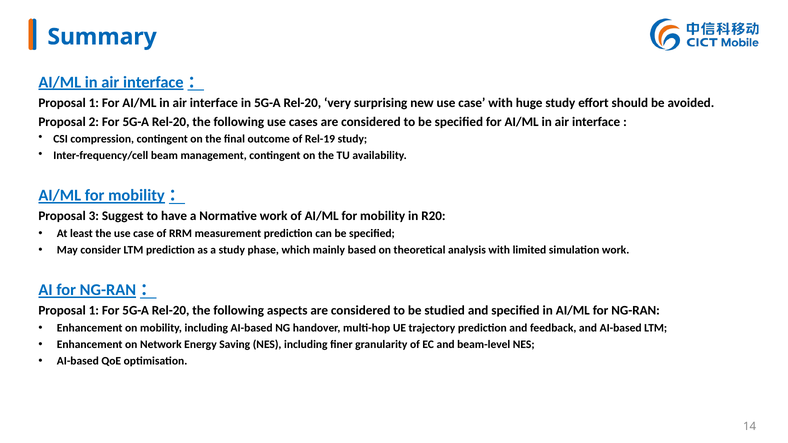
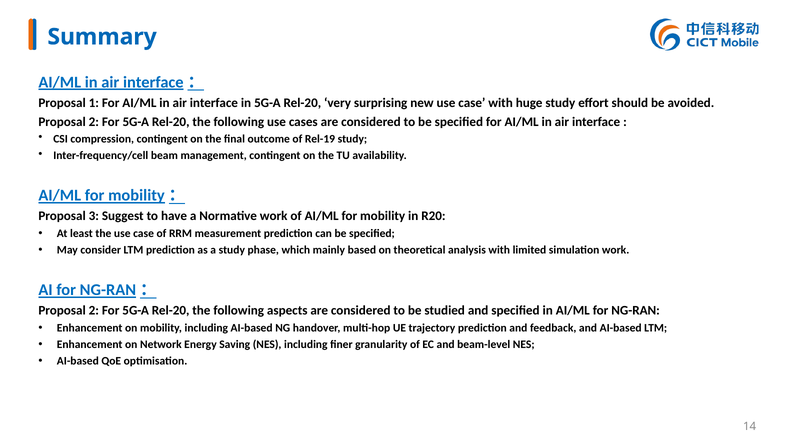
1 at (94, 311): 1 -> 2
